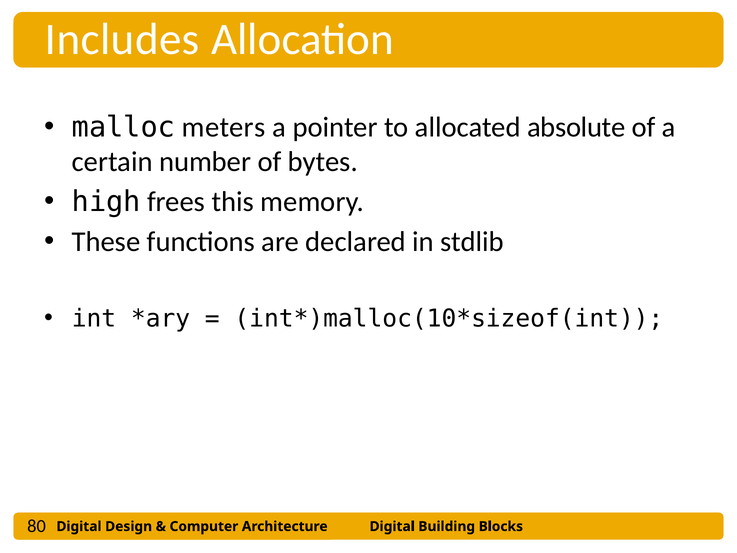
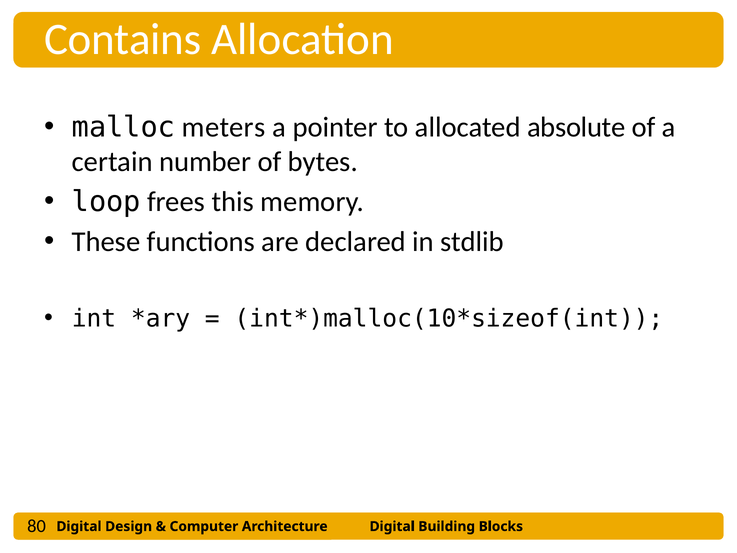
Includes: Includes -> Contains
high: high -> loop
